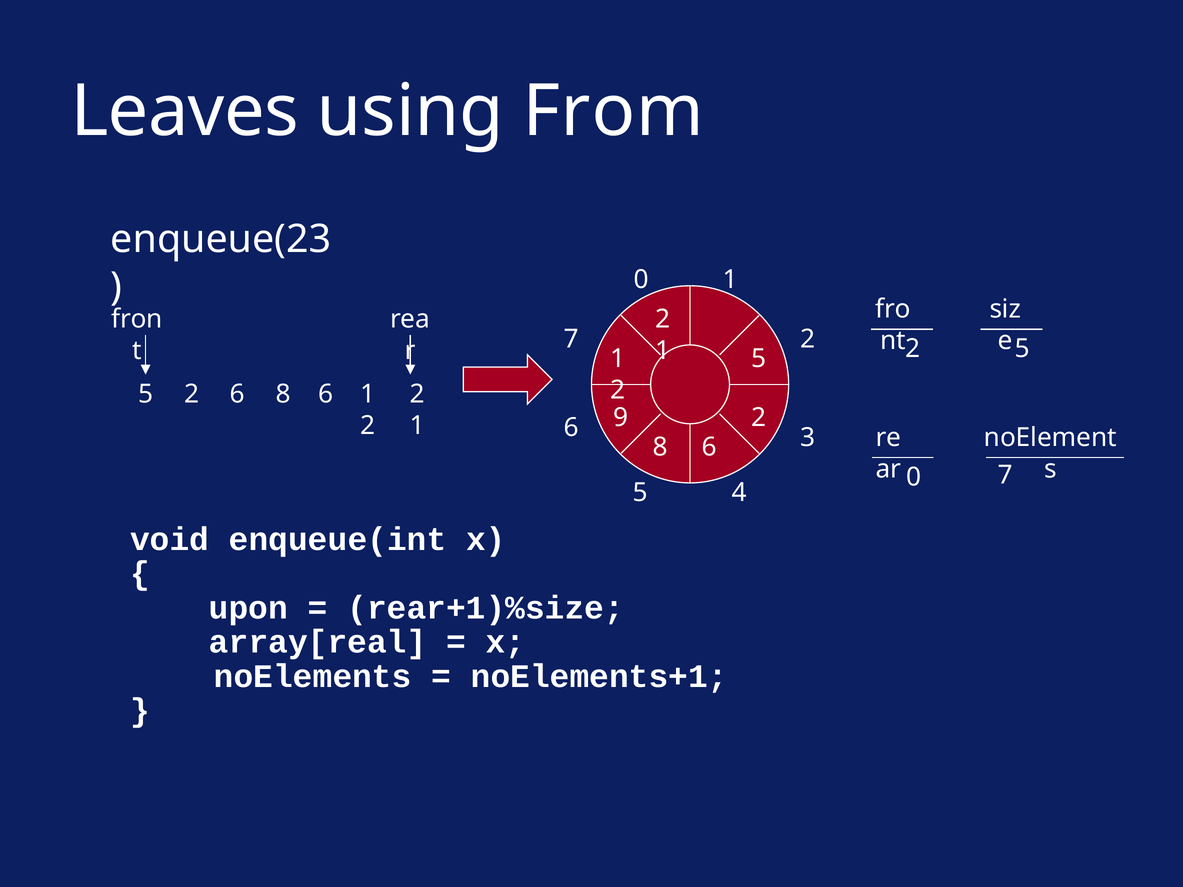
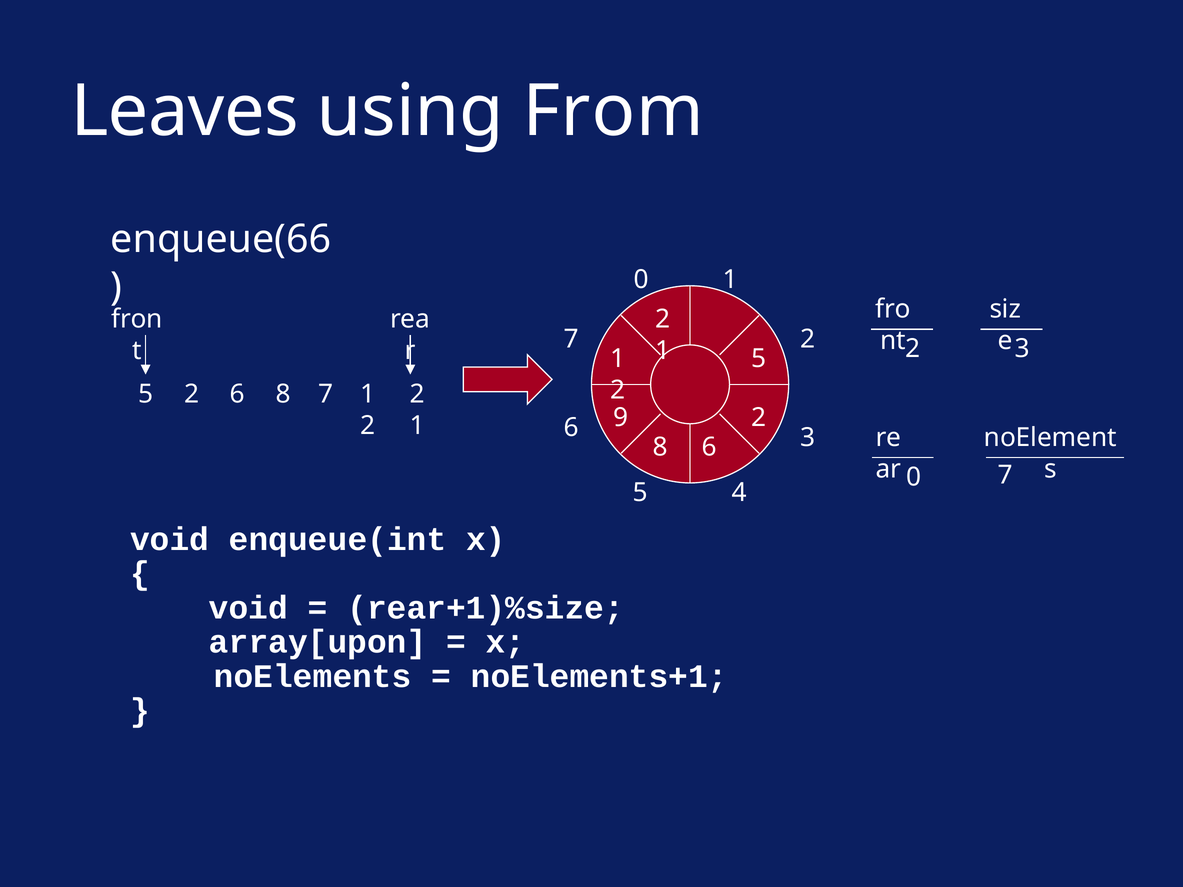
enqueue(23: enqueue(23 -> enqueue(66
5 at (1022, 349): 5 -> 3
8 6: 6 -> 7
upon at (248, 608): upon -> void
array[real: array[real -> array[upon
